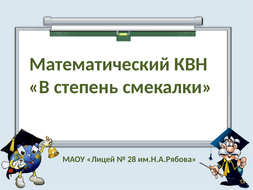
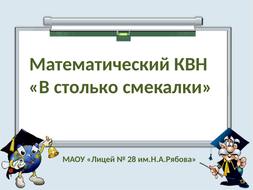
степень: степень -> столько
